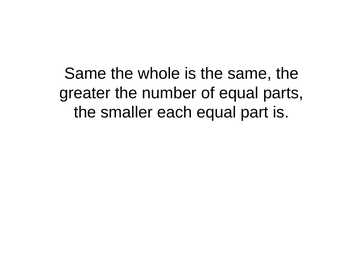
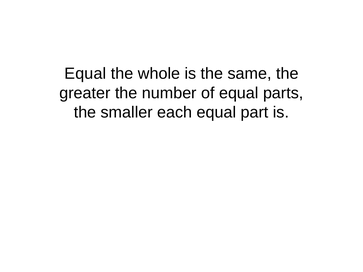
Same at (85, 74): Same -> Equal
